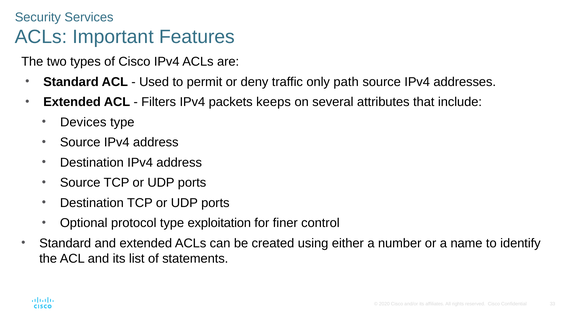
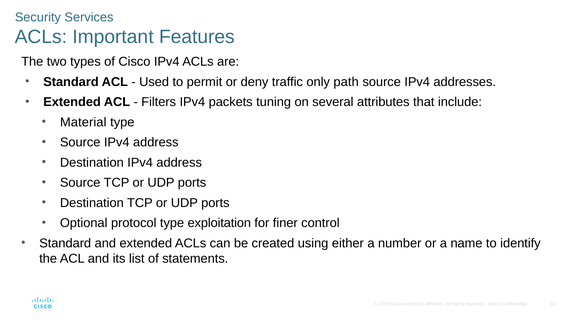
keeps: keeps -> tuning
Devices: Devices -> Material
